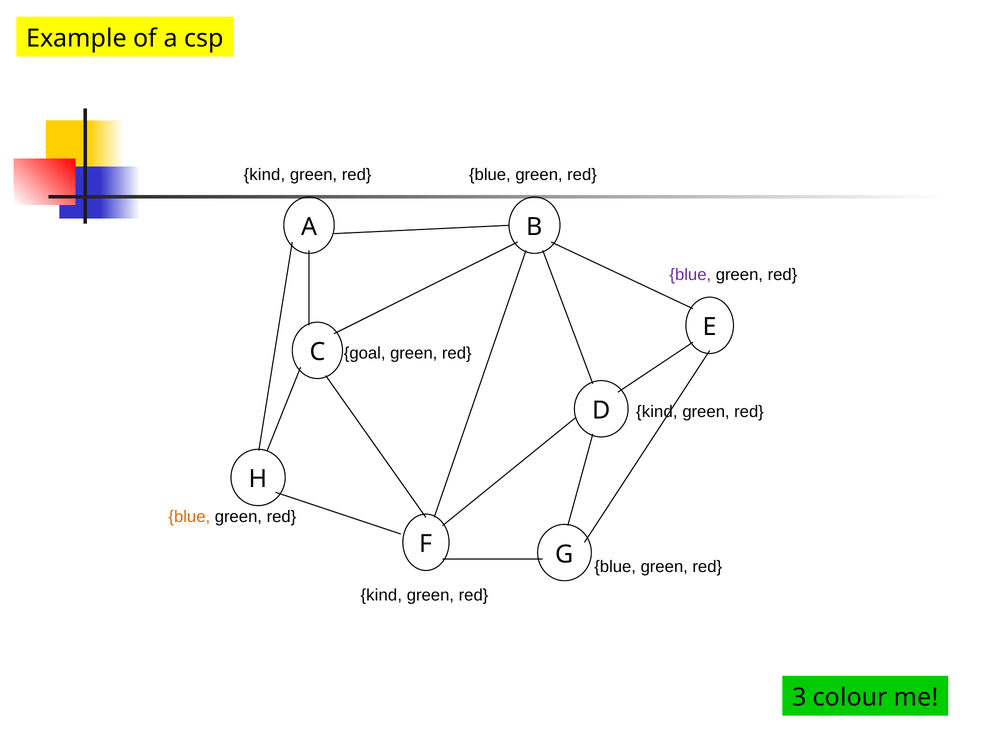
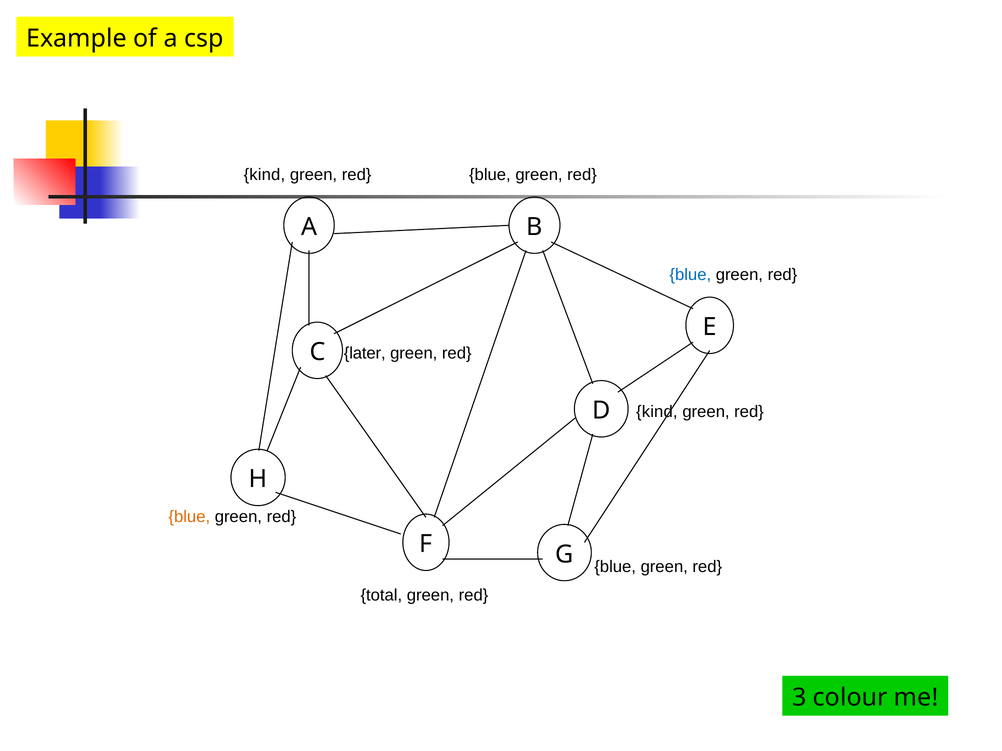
blue at (690, 275) colour: purple -> blue
goal: goal -> later
kind at (381, 596): kind -> total
